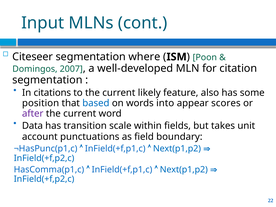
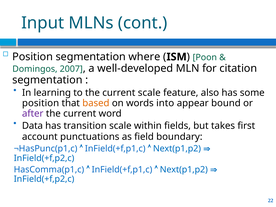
Citeseer at (33, 57): Citeseer -> Position
citations: citations -> learning
current likely: likely -> scale
based colour: blue -> orange
scores: scores -> bound
unit: unit -> first
